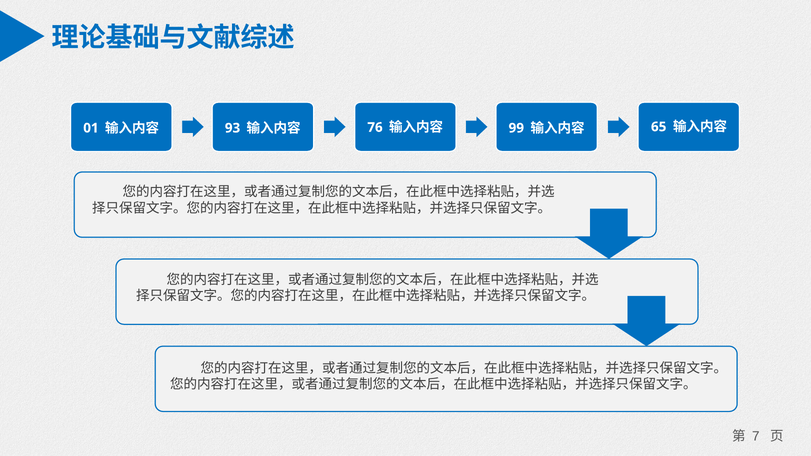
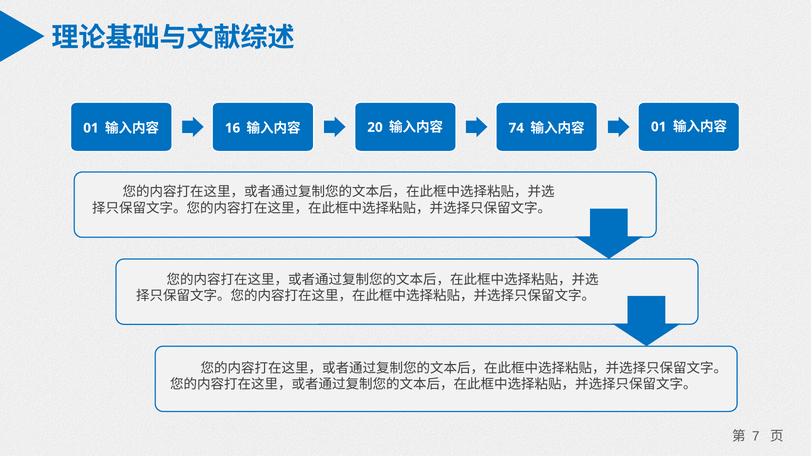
93: 93 -> 16
76: 76 -> 20
99: 99 -> 74
65 at (659, 127): 65 -> 01
